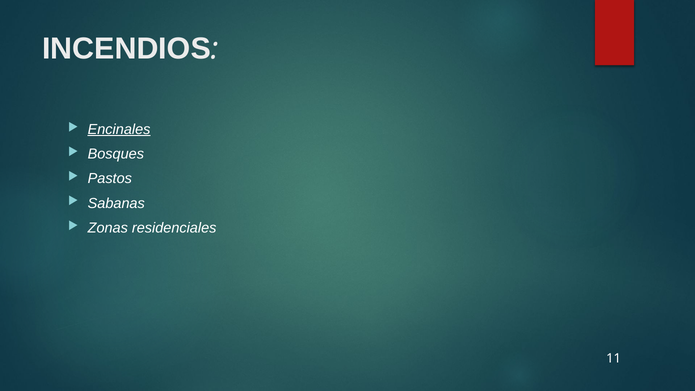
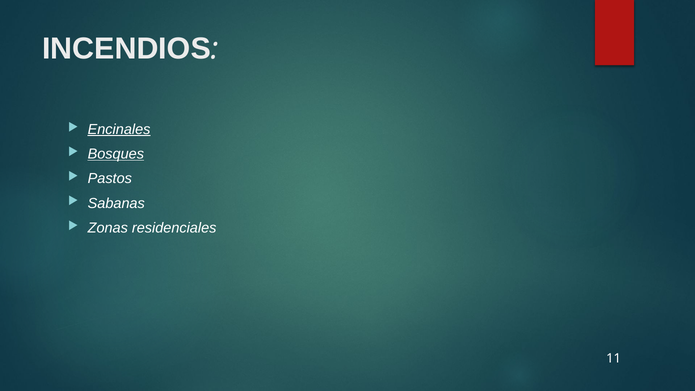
Bosques underline: none -> present
